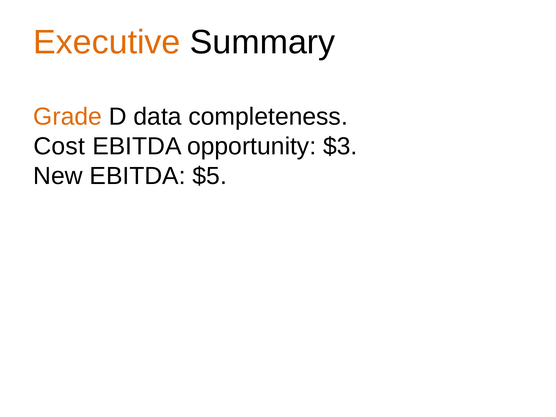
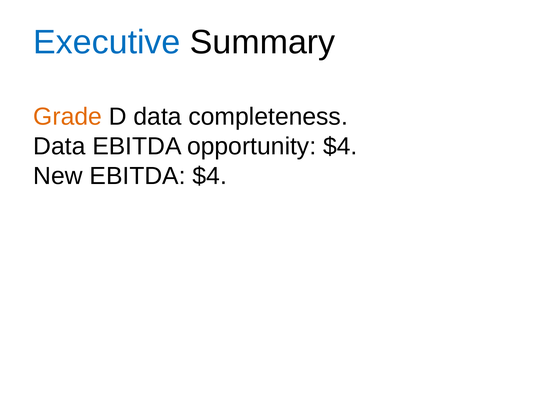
Executive colour: orange -> blue
Cost at (59, 146): Cost -> Data
opportunity $3: $3 -> $4
EBITDA $5: $5 -> $4
